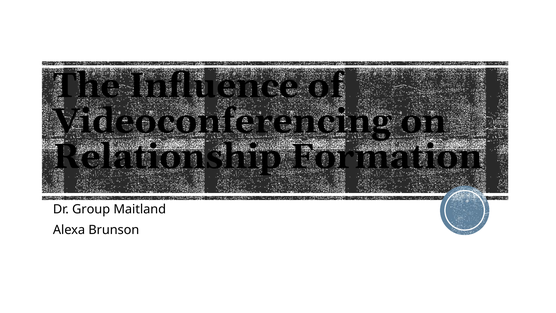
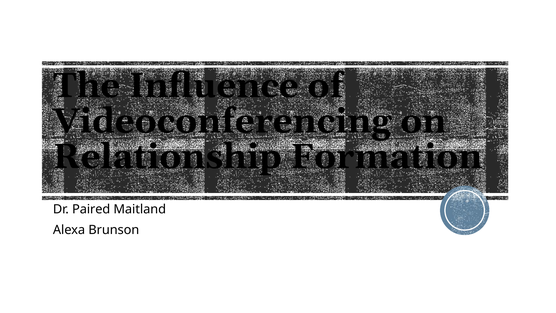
Group: Group -> Paired
